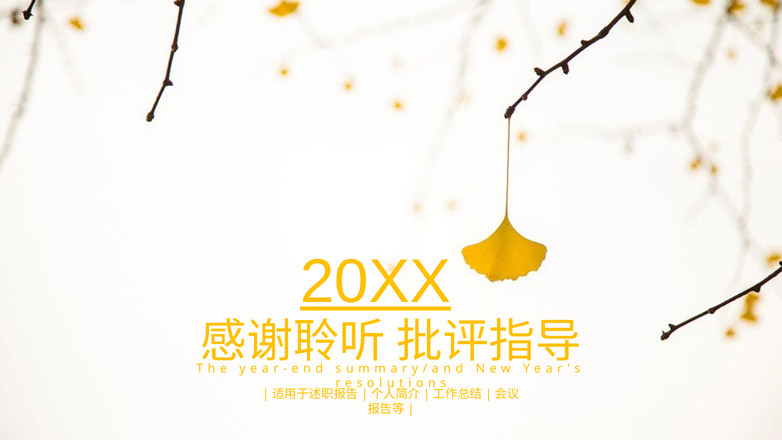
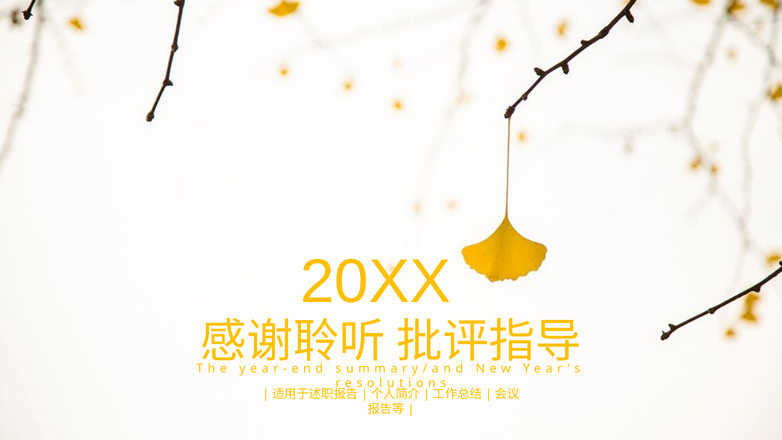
20XX underline: present -> none
